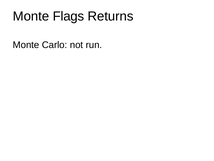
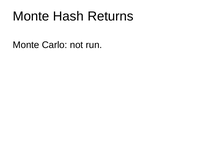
Flags: Flags -> Hash
